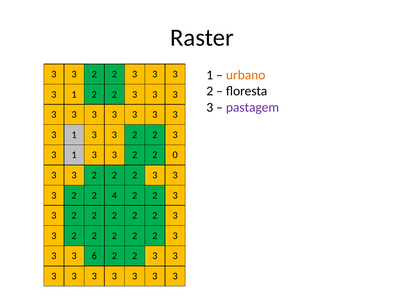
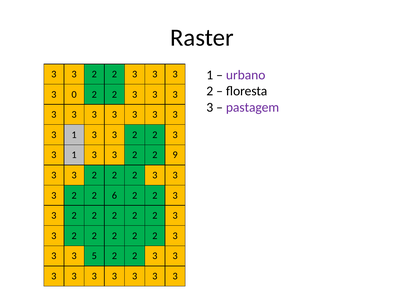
urbano colour: orange -> purple
1 at (74, 94): 1 -> 0
0: 0 -> 9
4: 4 -> 6
6: 6 -> 5
